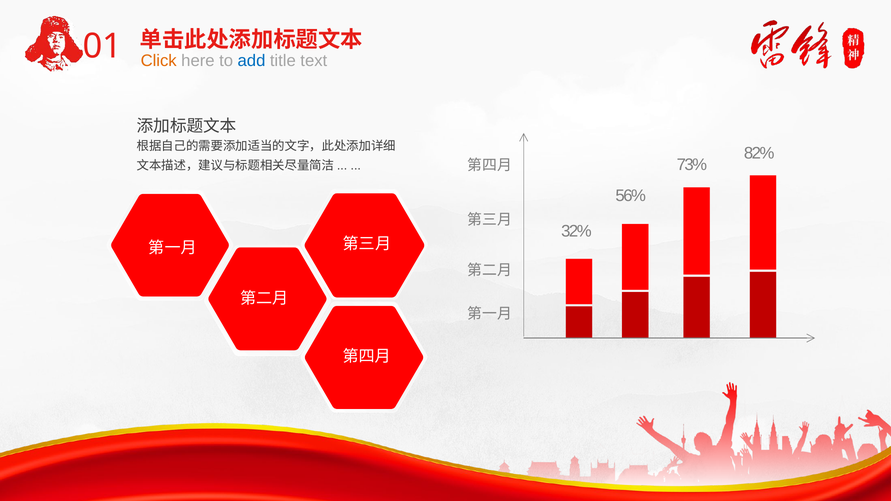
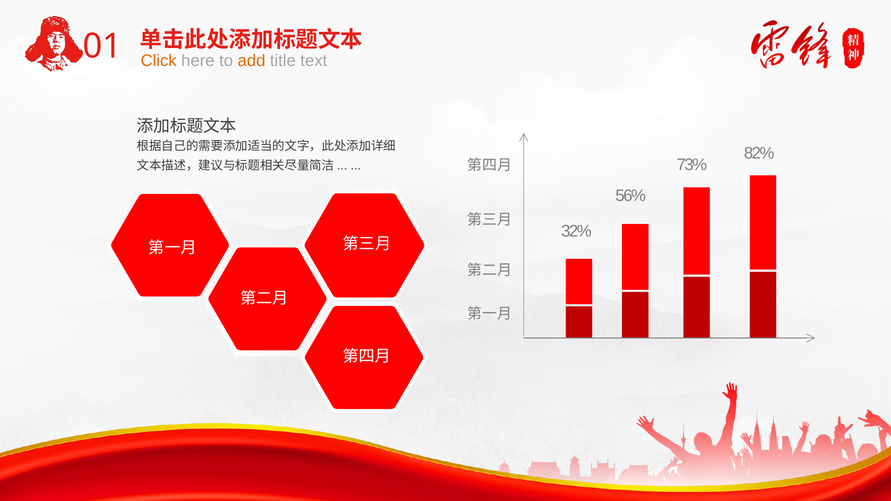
add colour: blue -> orange
